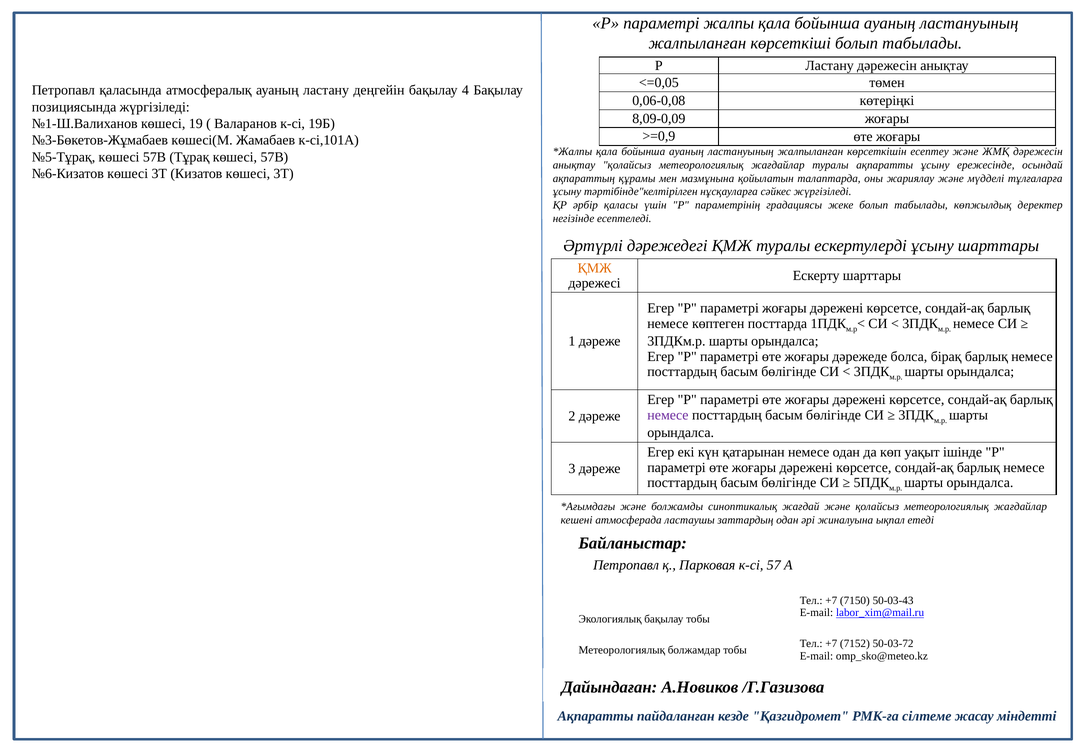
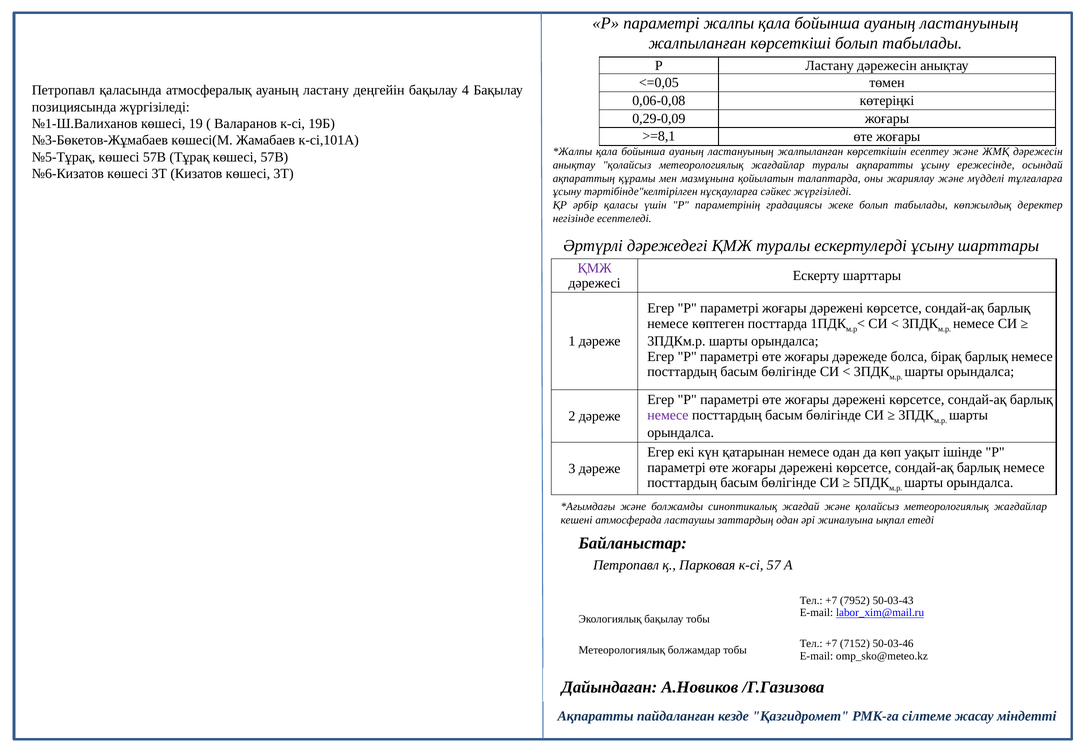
8,09-0,09: 8,09-0,09 -> 0,29-0,09
>=0,9: >=0,9 -> >=8,1
ҚМЖ at (595, 268) colour: orange -> purple
7150: 7150 -> 7952
50-03-72: 50-03-72 -> 50-03-46
